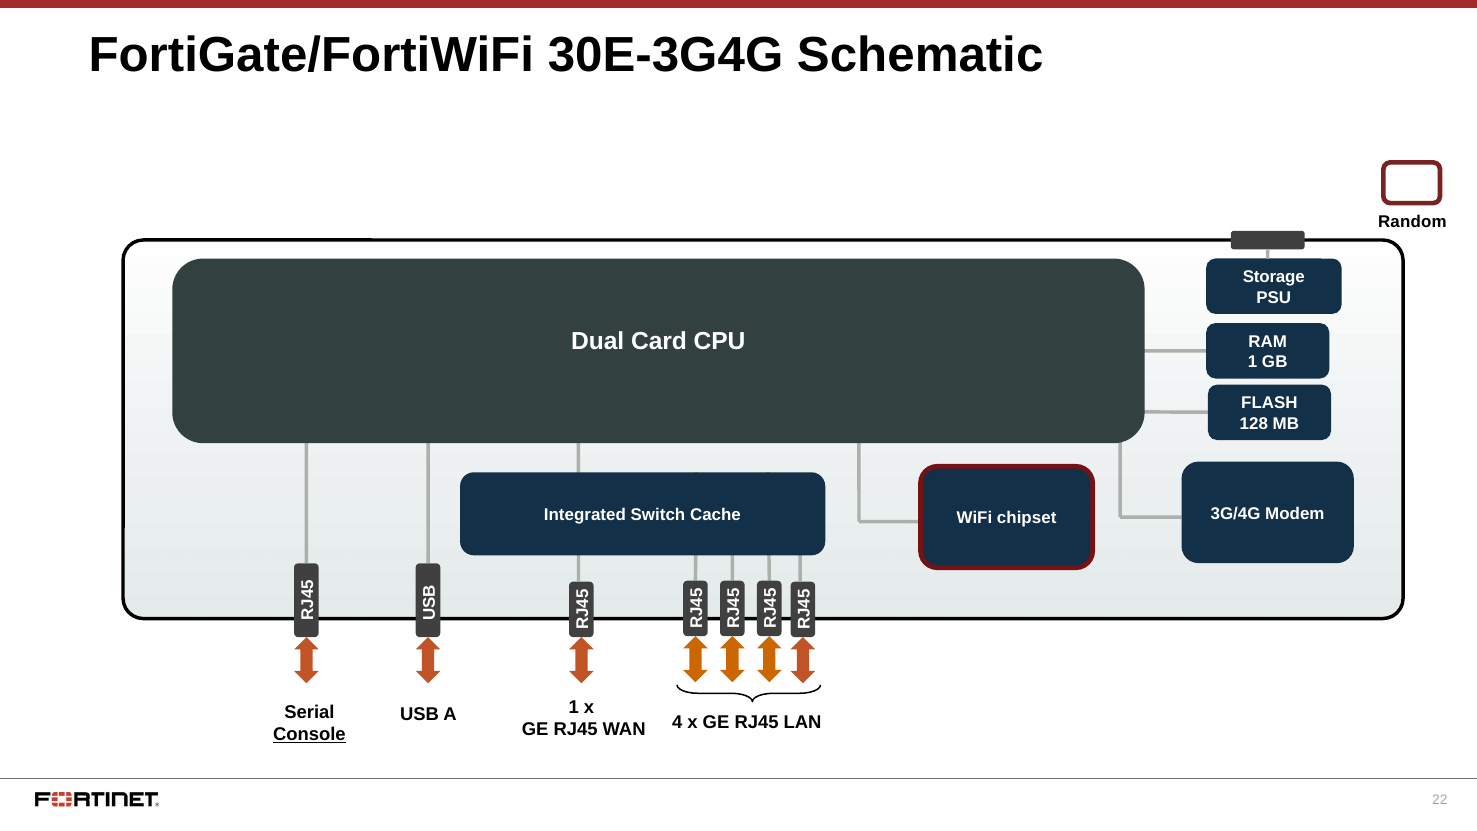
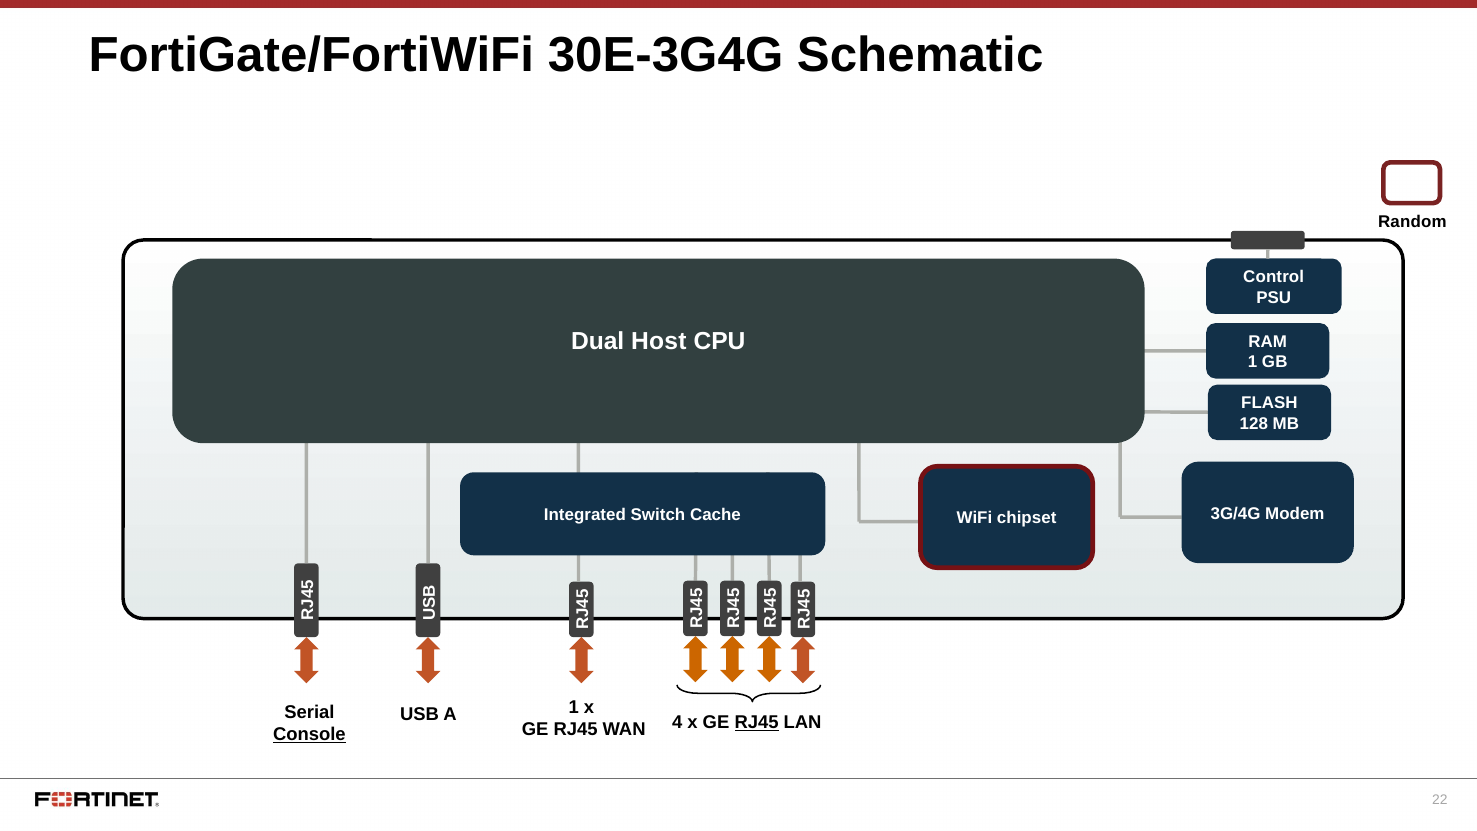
Storage: Storage -> Control
Card: Card -> Host
RJ45 at (757, 723) underline: none -> present
